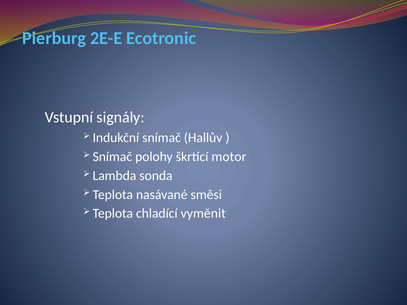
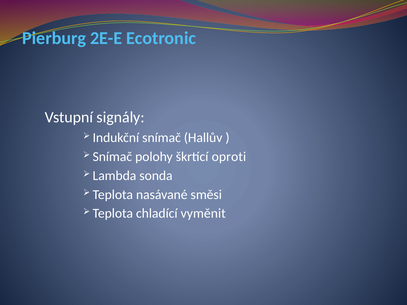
motor: motor -> oproti
